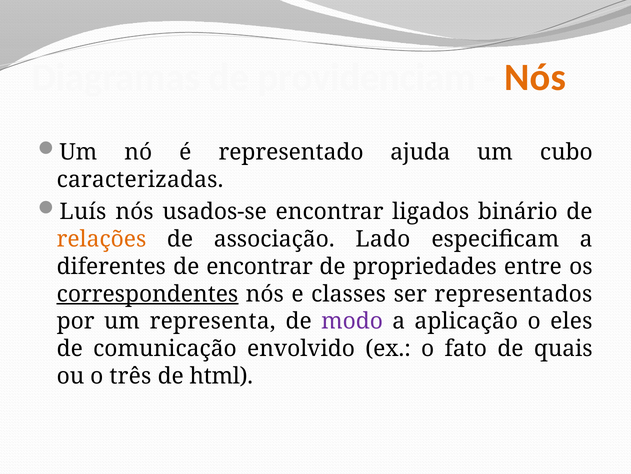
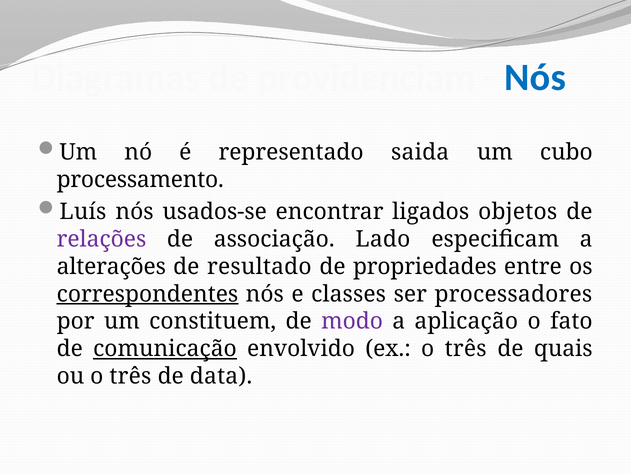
Nós at (535, 78) colour: orange -> blue
ajuda: ajuda -> saida
caracterizadas: caracterizadas -> processamento
binário: binário -> objetos
relações colour: orange -> purple
diferentes: diferentes -> alterações
de encontrar: encontrar -> resultado
representados: representados -> processadores
representa: representa -> constituem
eles: eles -> fato
comunicação underline: none -> present
ex o fato: fato -> três
html: html -> data
